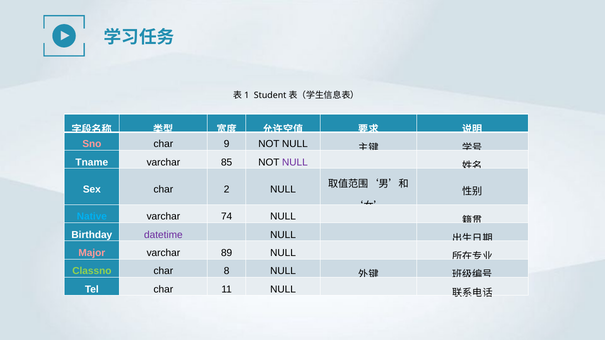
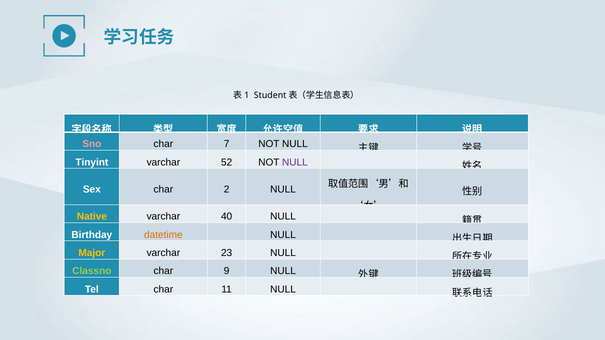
9: 9 -> 7
Tname: Tname -> Tinyint
85: 85 -> 52
Native colour: light blue -> yellow
74: 74 -> 40
datetime colour: purple -> orange
Major colour: pink -> yellow
89: 89 -> 23
8: 8 -> 9
